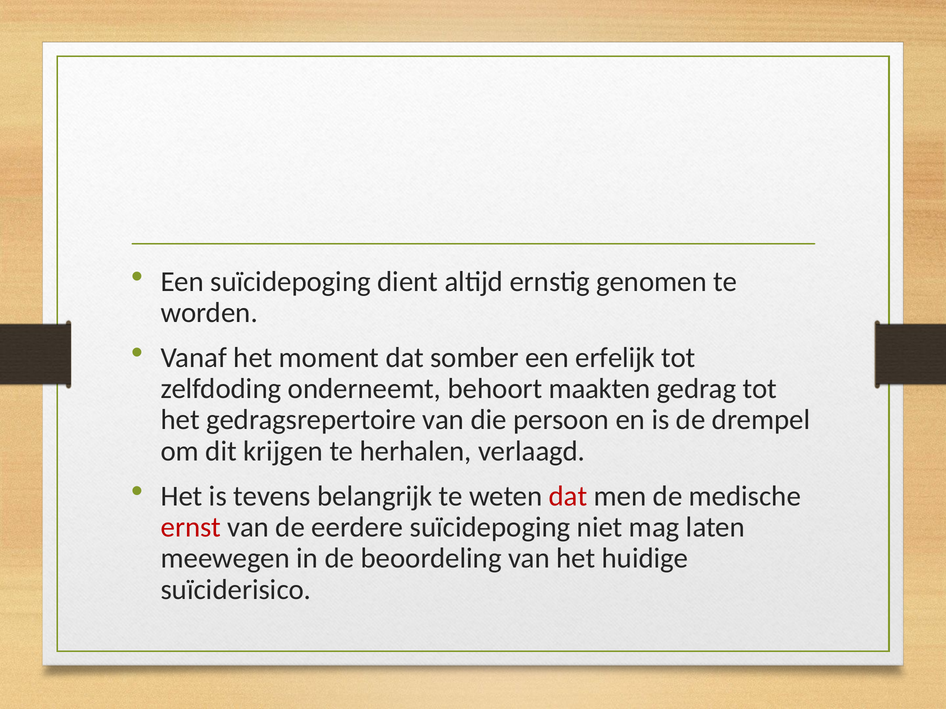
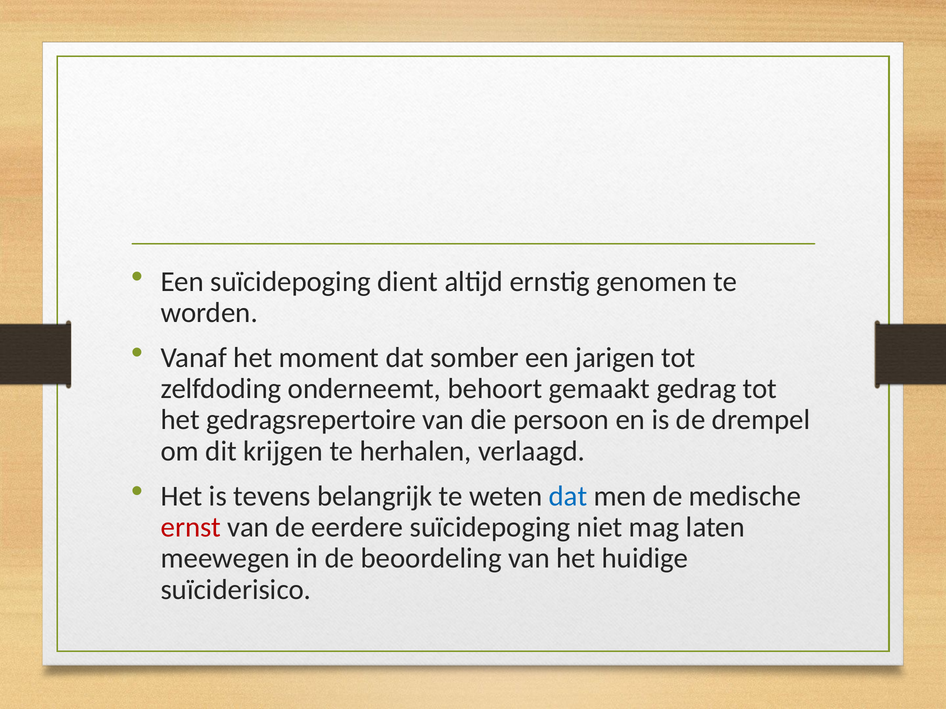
erfelijk: erfelijk -> jarigen
maakten: maakten -> gemaakt
dat at (568, 496) colour: red -> blue
